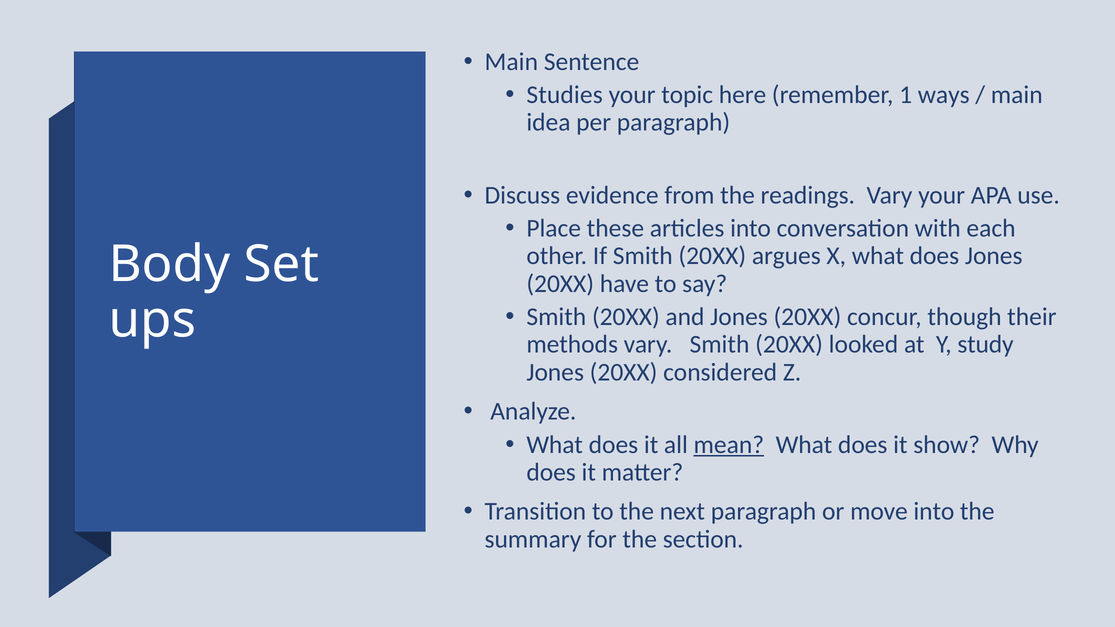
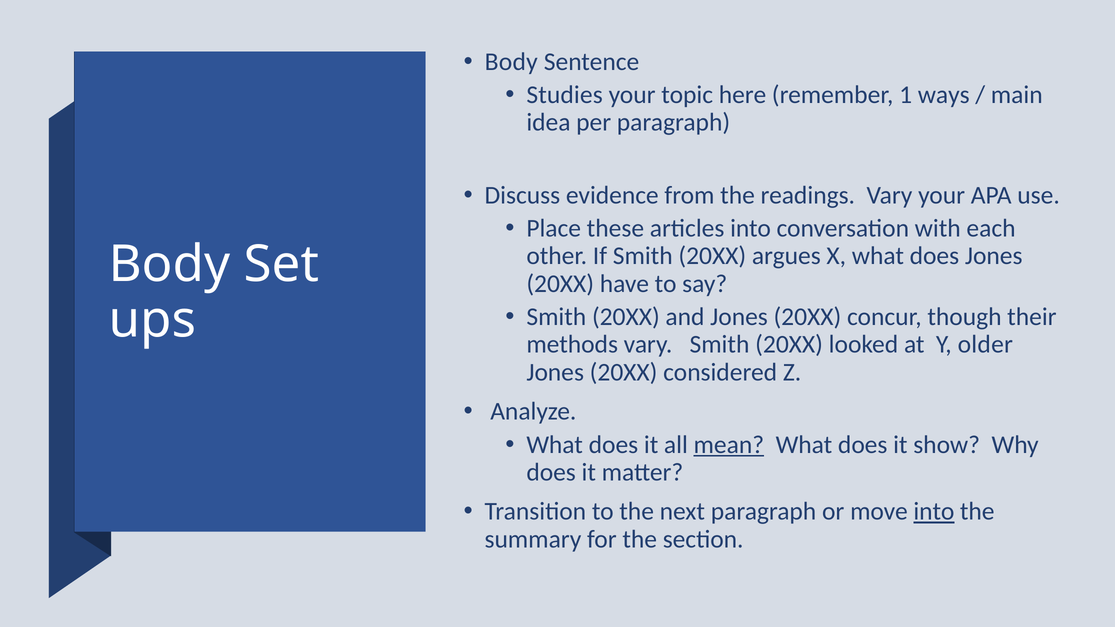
Main at (511, 62): Main -> Body
study: study -> older
into at (934, 512) underline: none -> present
